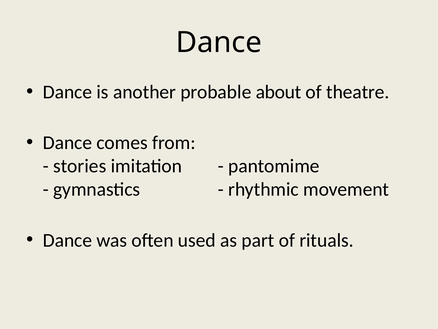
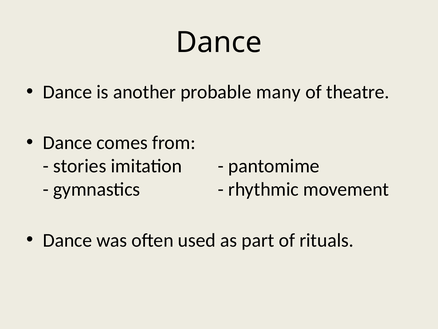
about: about -> many
